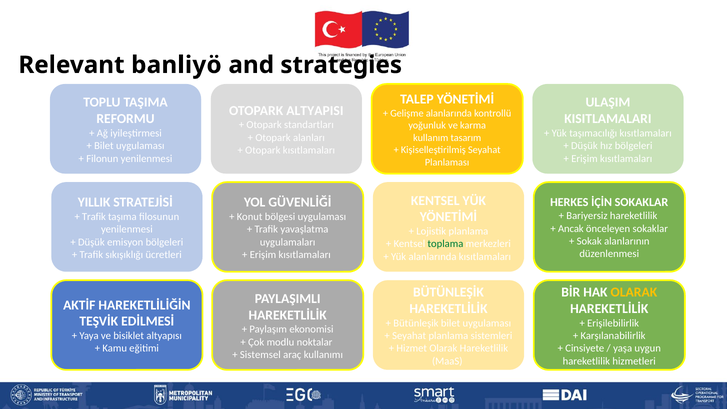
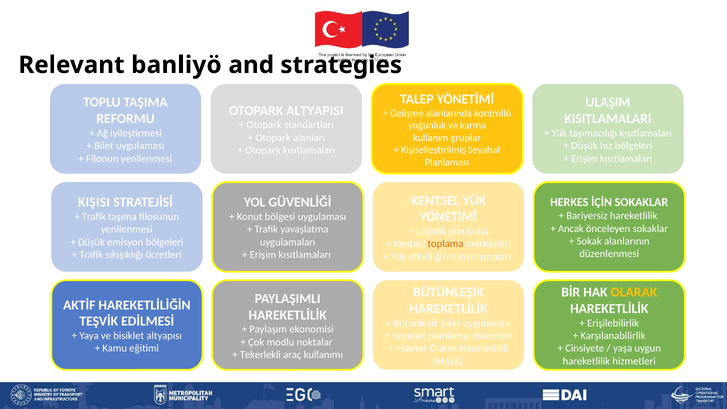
tasarım: tasarım -> gruplar
YILLIK: YILLIK -> KIŞISI
toplama colour: green -> orange
Yük alanlarında: alanlarında -> etkililiğinin
Sistemsel: Sistemsel -> Tekerlekli
